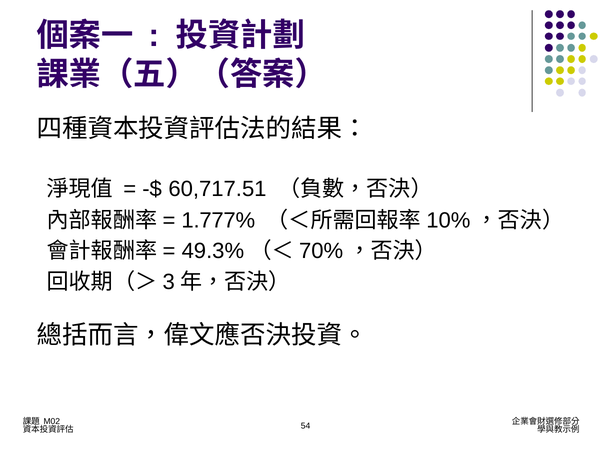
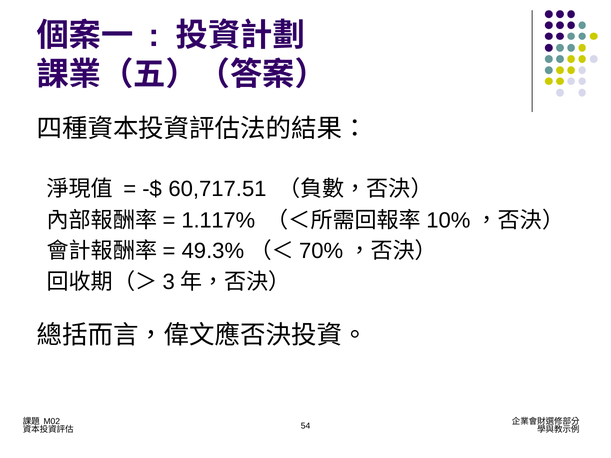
1.777%: 1.777% -> 1.117%
